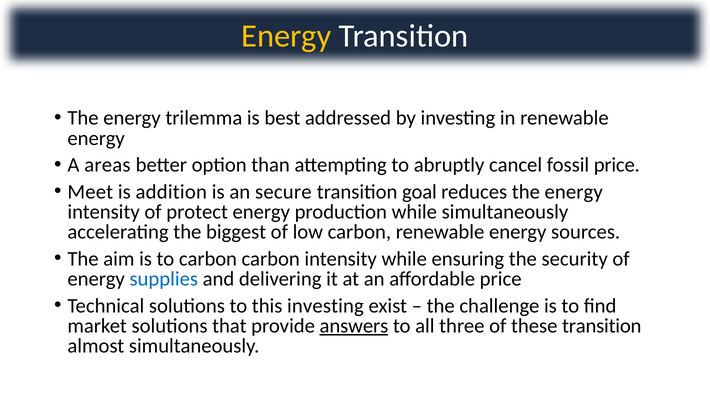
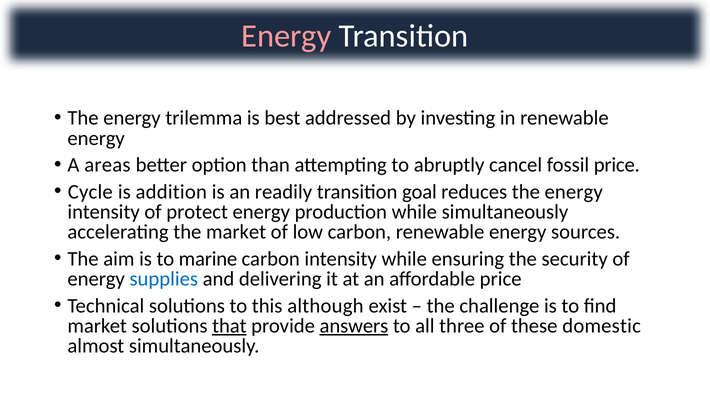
Energy at (286, 36) colour: yellow -> pink
Meet: Meet -> Cycle
secure: secure -> readily
the biggest: biggest -> market
to carbon: carbon -> marine
this investing: investing -> although
that underline: none -> present
these transition: transition -> domestic
